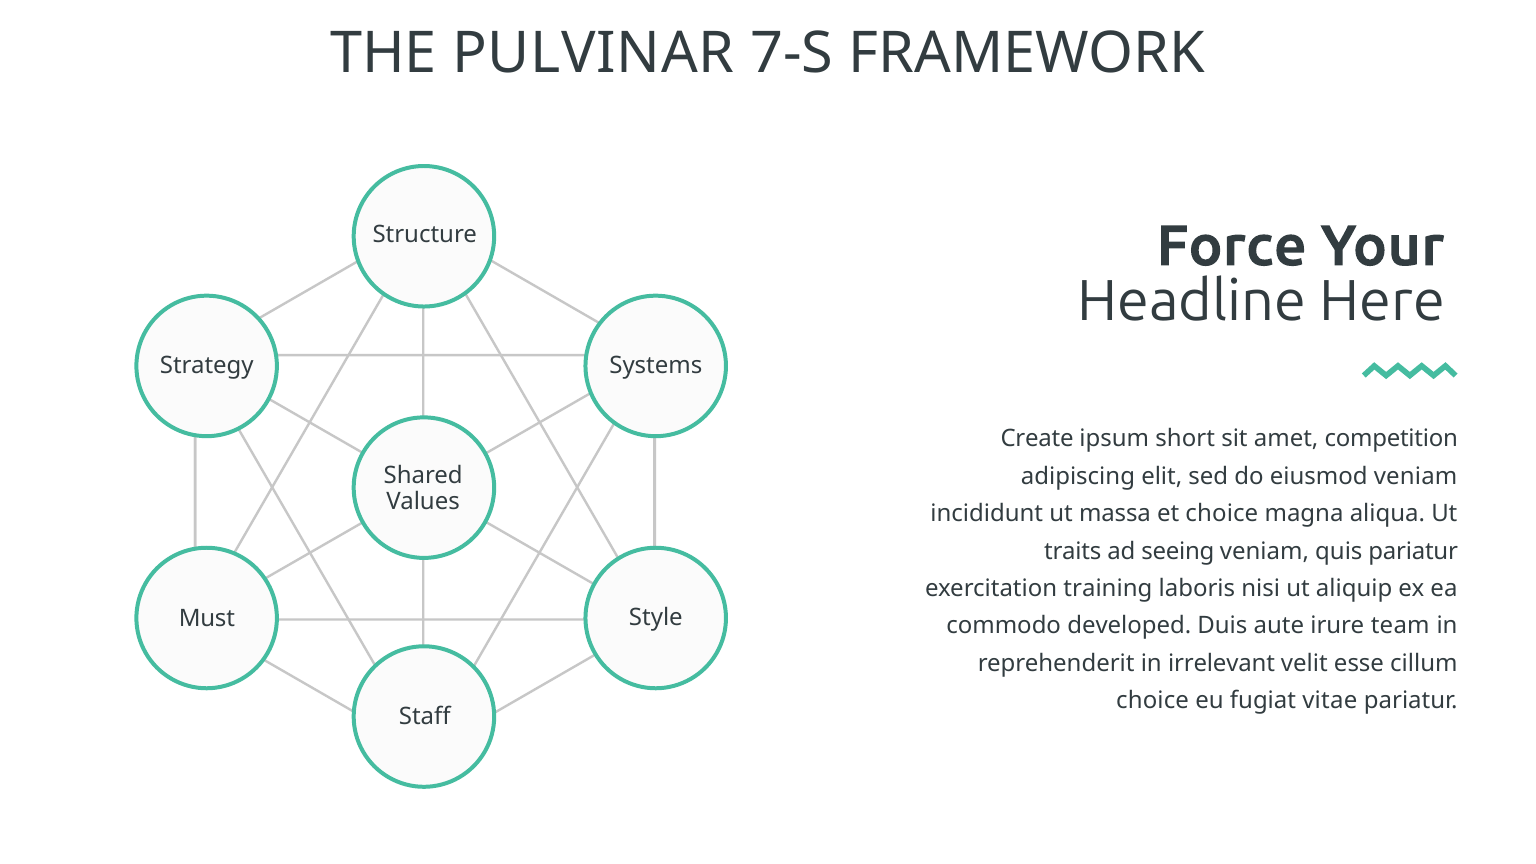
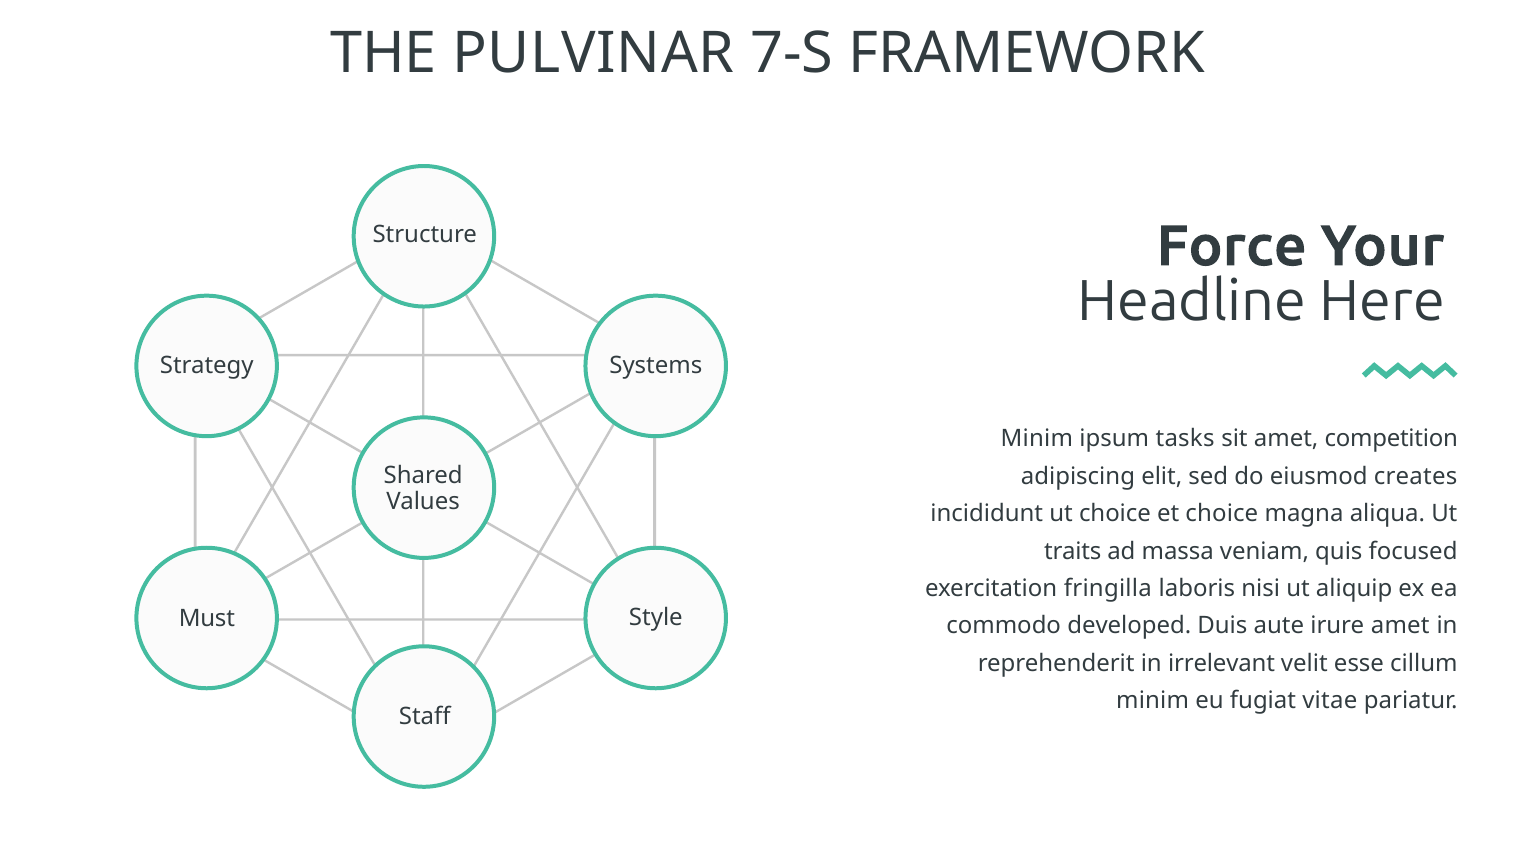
Create at (1037, 439): Create -> Minim
short: short -> tasks
eiusmod veniam: veniam -> creates
ut massa: massa -> choice
seeing: seeing -> massa
quis pariatur: pariatur -> focused
training: training -> fringilla
irure team: team -> amet
choice at (1153, 701): choice -> minim
